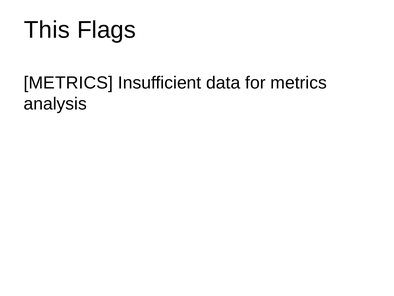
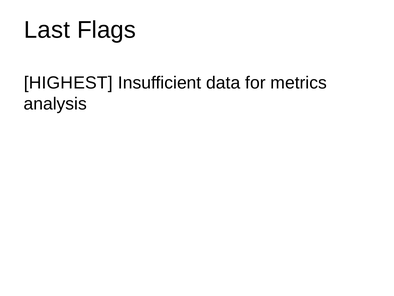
This: This -> Last
METRICS at (68, 83): METRICS -> HIGHEST
